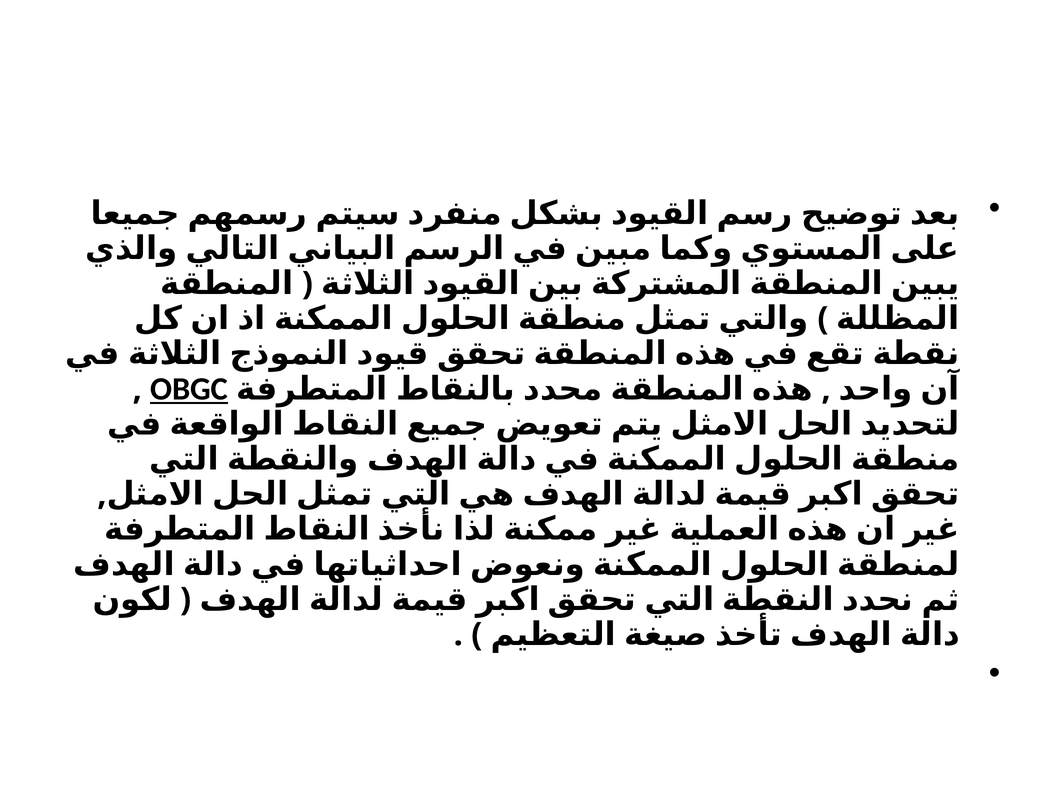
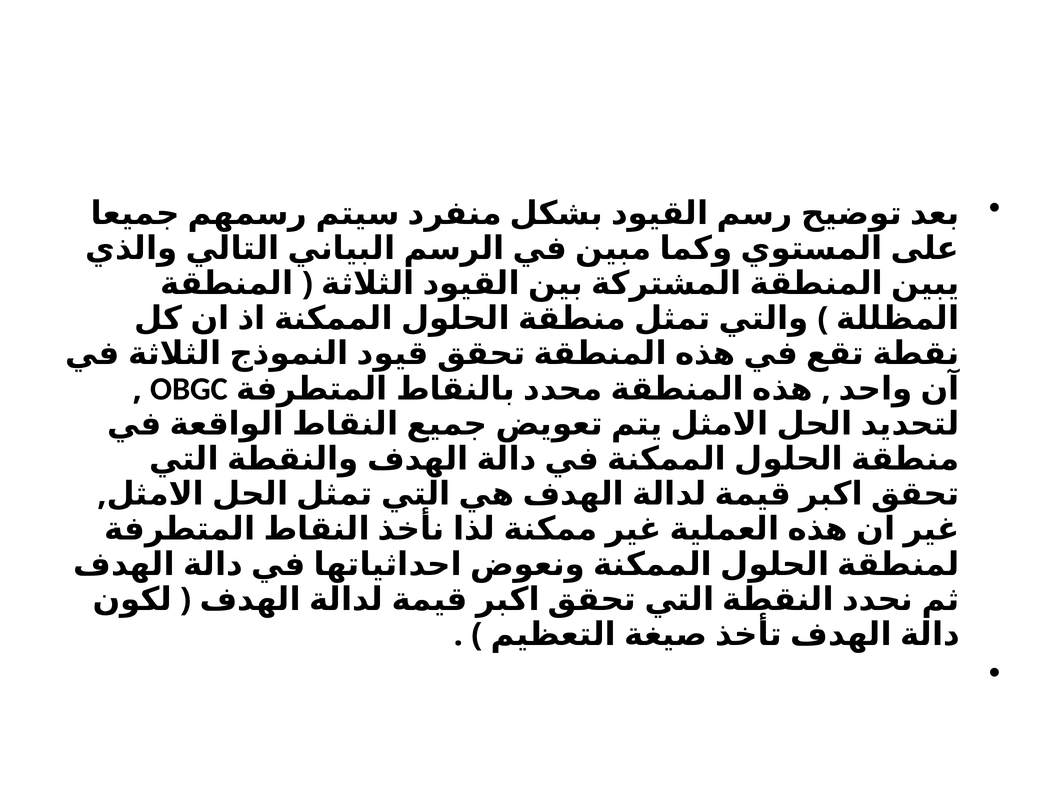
OBGC underline: present -> none
